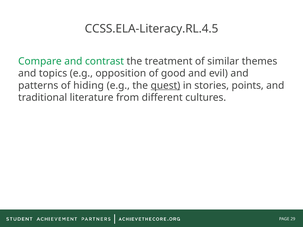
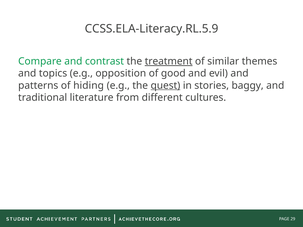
CCSS.ELA-Literacy.RL.4.5: CCSS.ELA-Literacy.RL.4.5 -> CCSS.ELA-Literacy.RL.5.9
treatment underline: none -> present
points: points -> baggy
